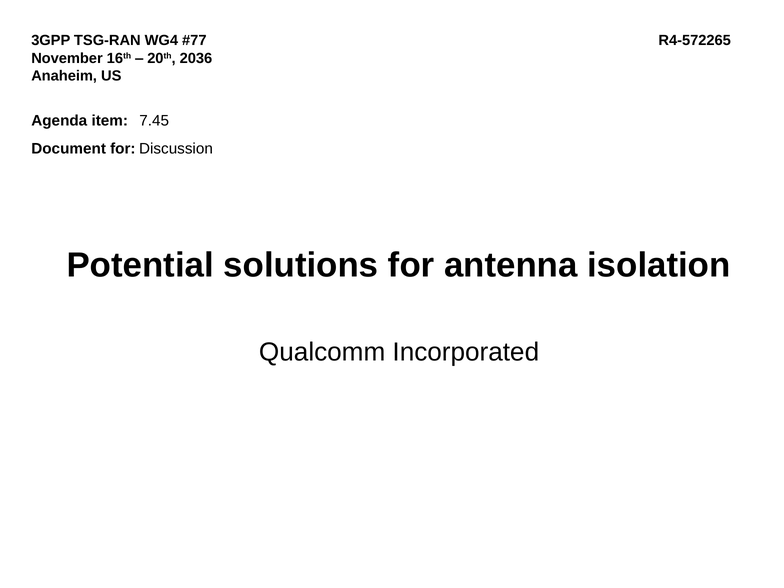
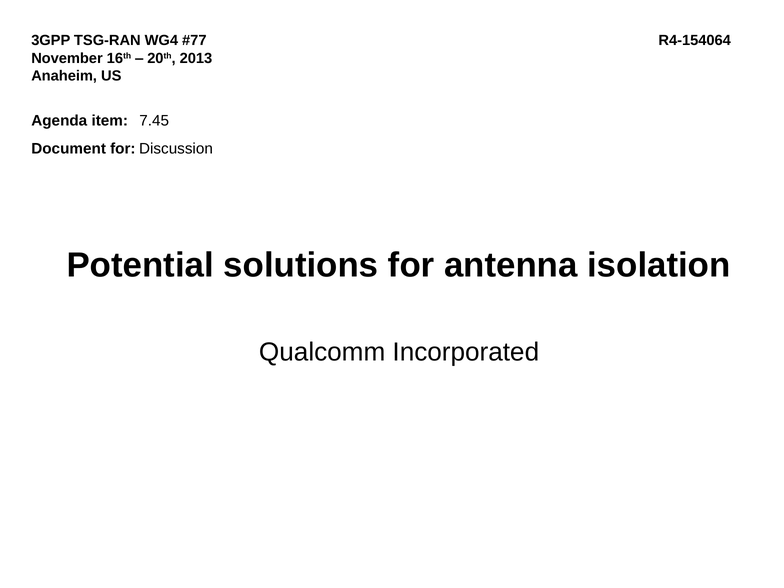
R4-572265: R4-572265 -> R4-154064
2036: 2036 -> 2013
